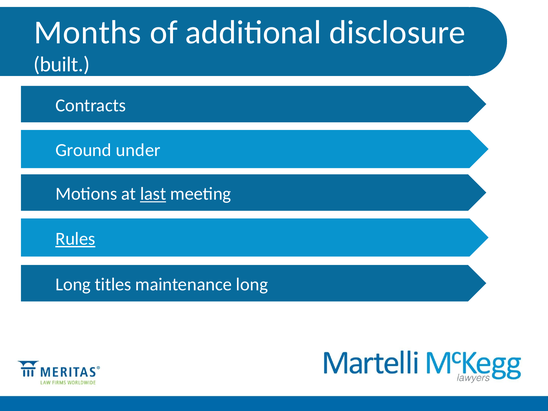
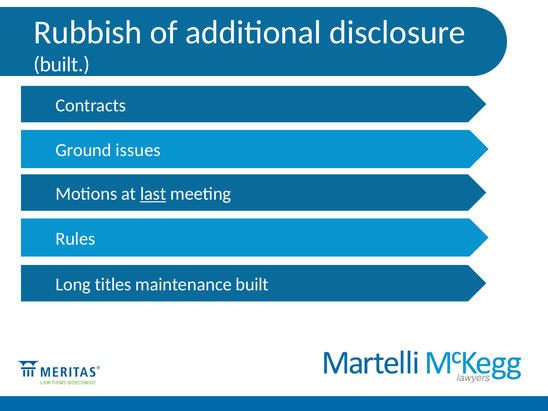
Months: Months -> Rubbish
under: under -> issues
Rules underline: present -> none
maintenance long: long -> built
